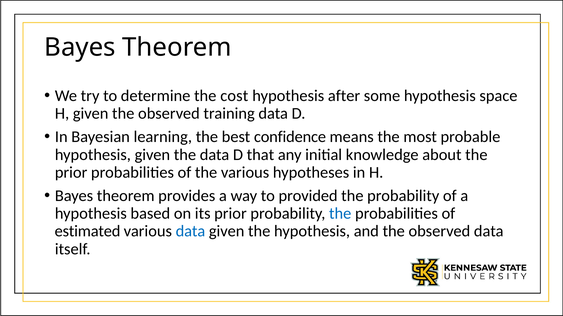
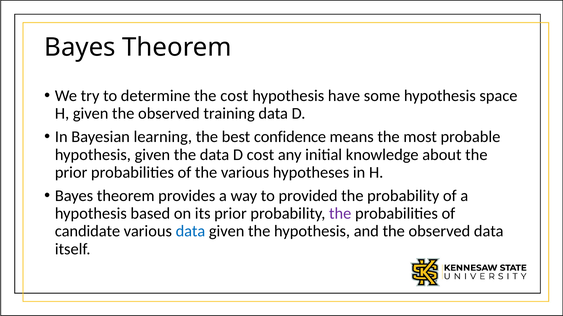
after: after -> have
D that: that -> cost
the at (340, 214) colour: blue -> purple
estimated: estimated -> candidate
